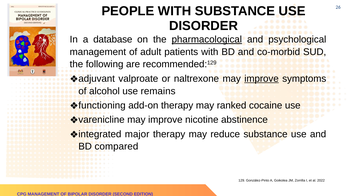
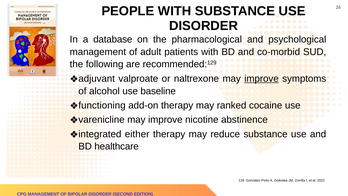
pharmacological underline: present -> none
remains: remains -> baseline
major: major -> either
compared: compared -> healthcare
